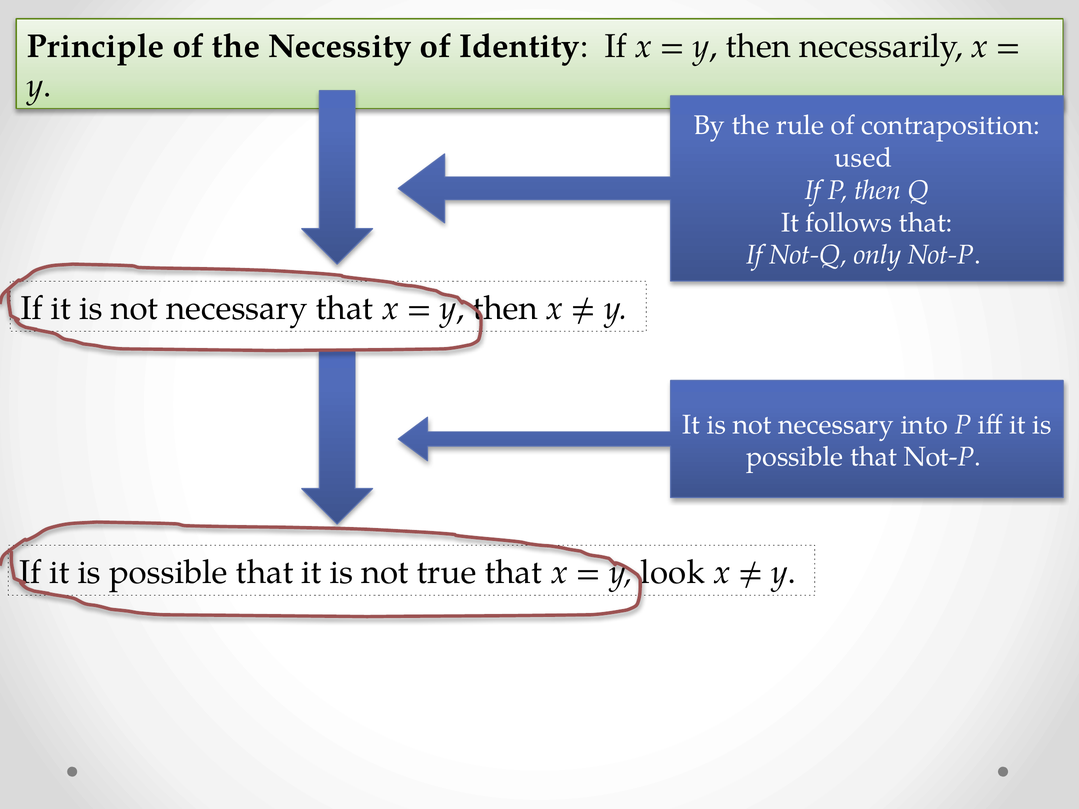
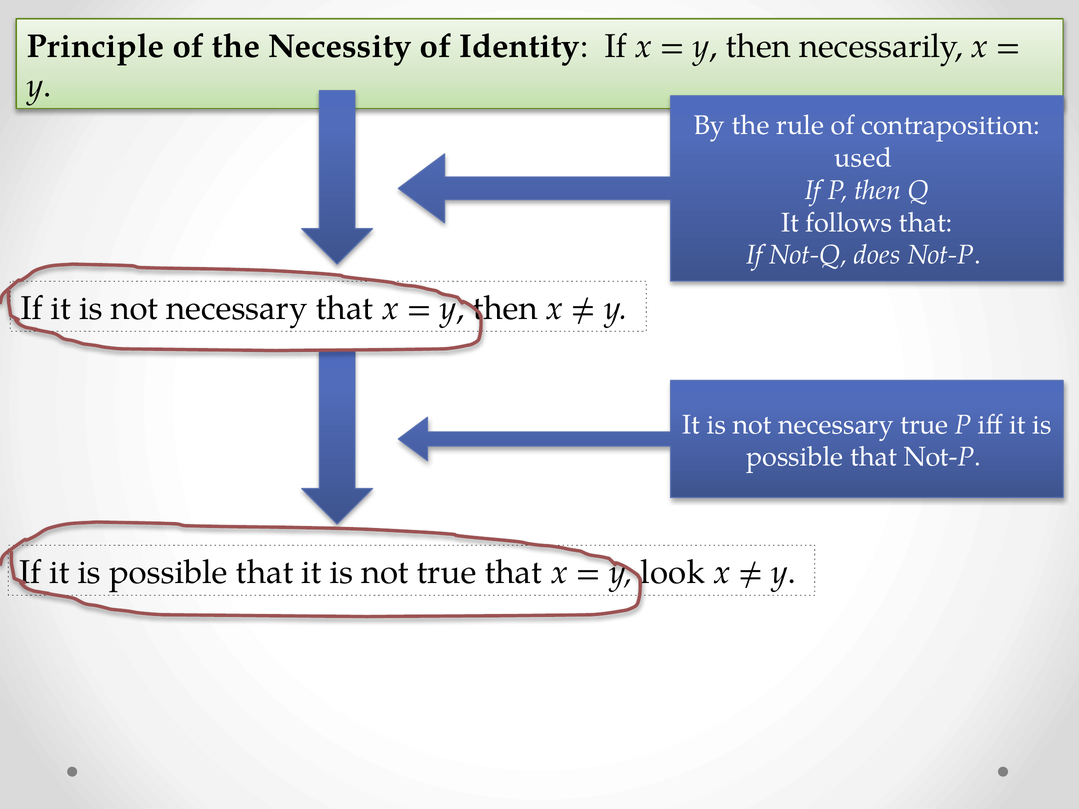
only: only -> does
necessary into: into -> true
